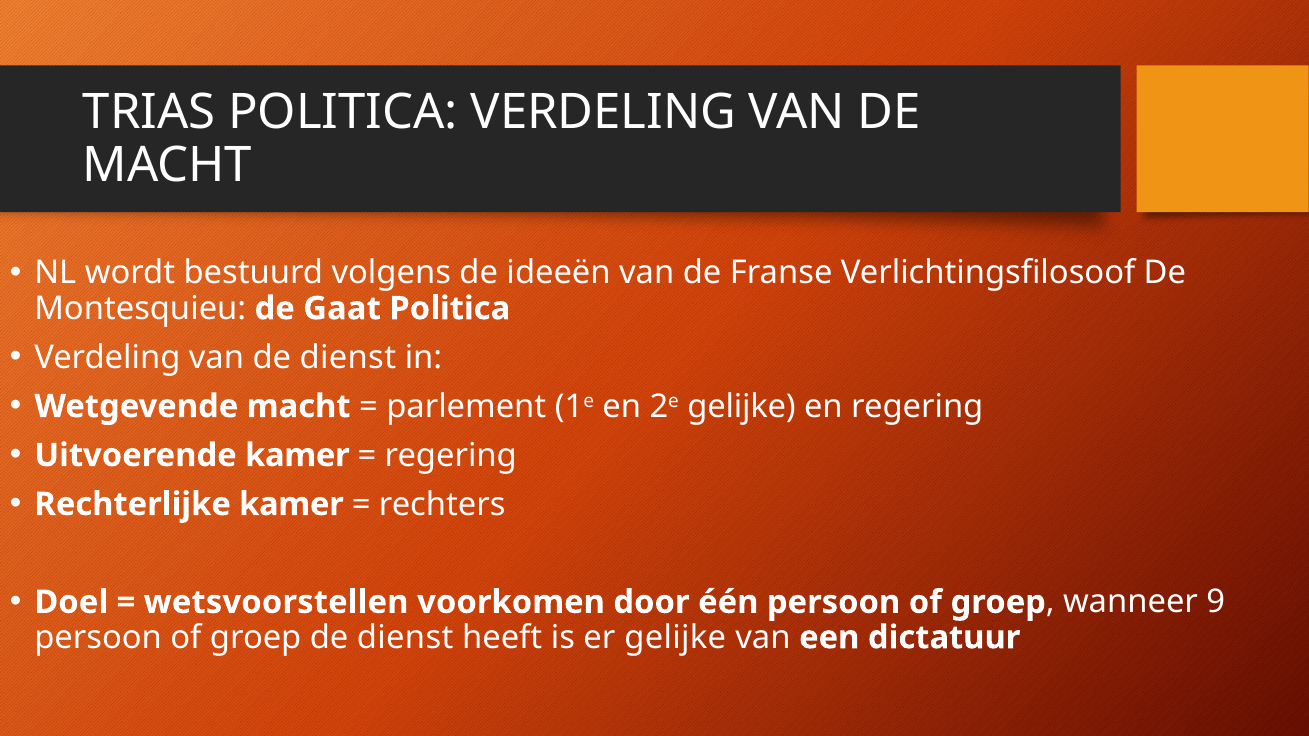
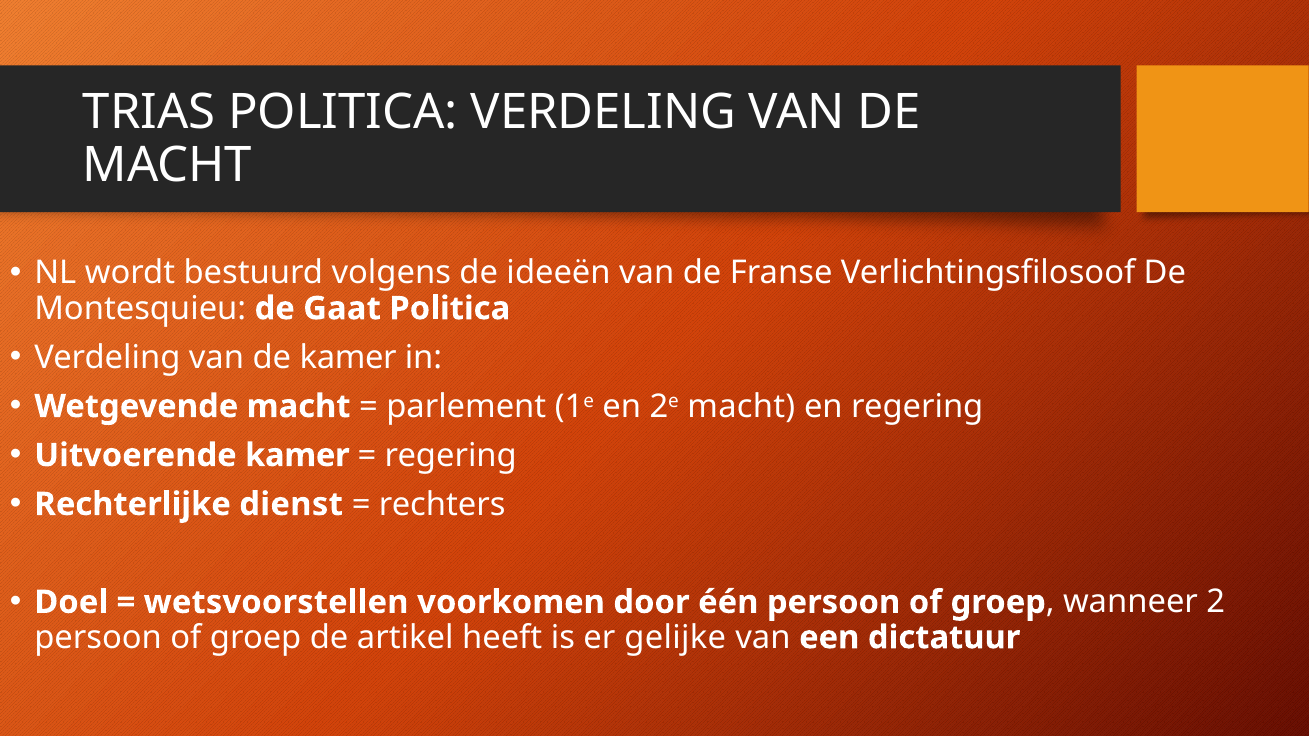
van de dienst: dienst -> kamer
2e gelijke: gelijke -> macht
Rechterlijke kamer: kamer -> dienst
9: 9 -> 2
groep de dienst: dienst -> artikel
